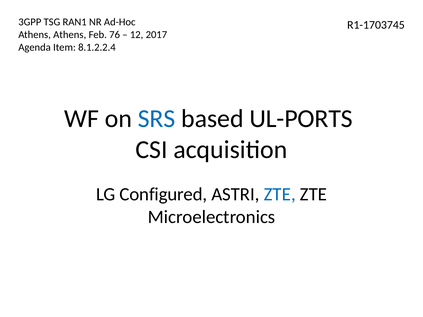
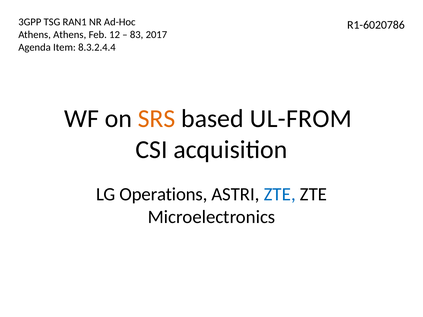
R1-1703745: R1-1703745 -> R1-6020786
76: 76 -> 12
12: 12 -> 83
8.1.2.2.4: 8.1.2.2.4 -> 8.3.2.4.4
SRS colour: blue -> orange
UL-PORTS: UL-PORTS -> UL-FROM
Configured: Configured -> Operations
